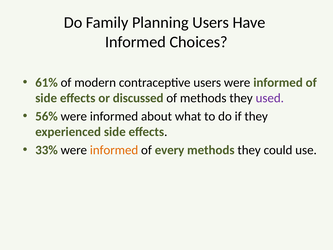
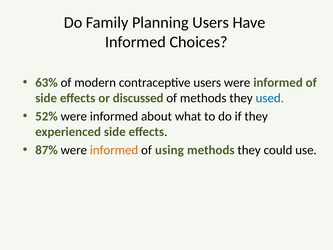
61%: 61% -> 63%
used colour: purple -> blue
56%: 56% -> 52%
33%: 33% -> 87%
every: every -> using
